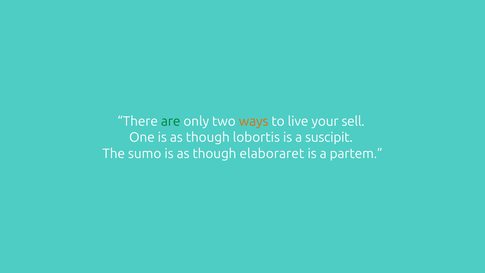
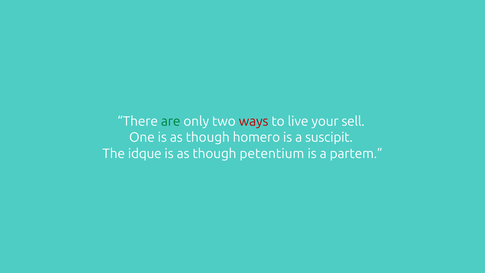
ways colour: orange -> red
lobortis: lobortis -> homero
sumo: sumo -> idque
elaboraret: elaboraret -> petentium
